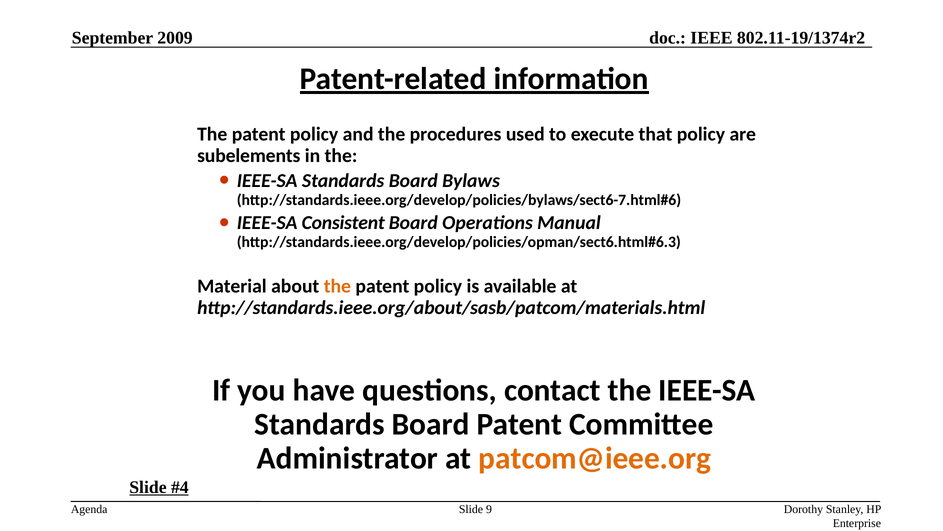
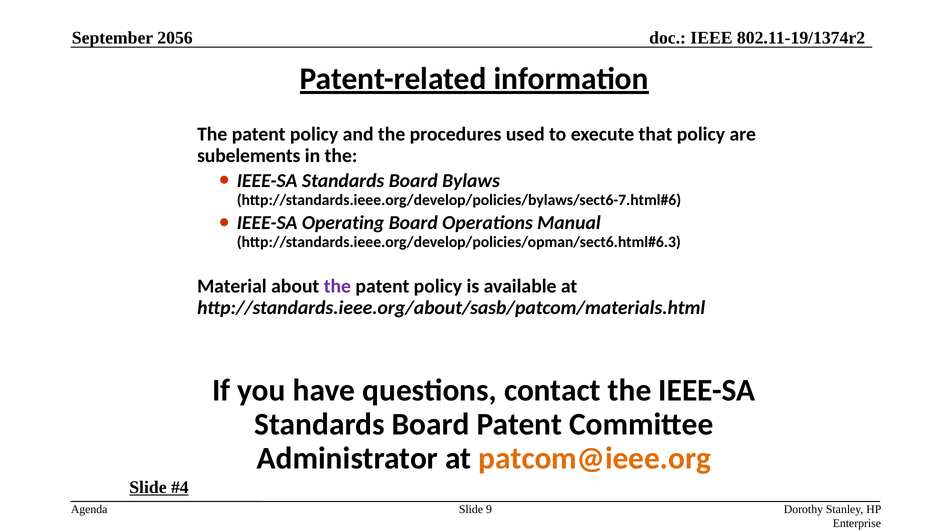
2009: 2009 -> 2056
Consistent: Consistent -> Operating
the at (337, 286) colour: orange -> purple
